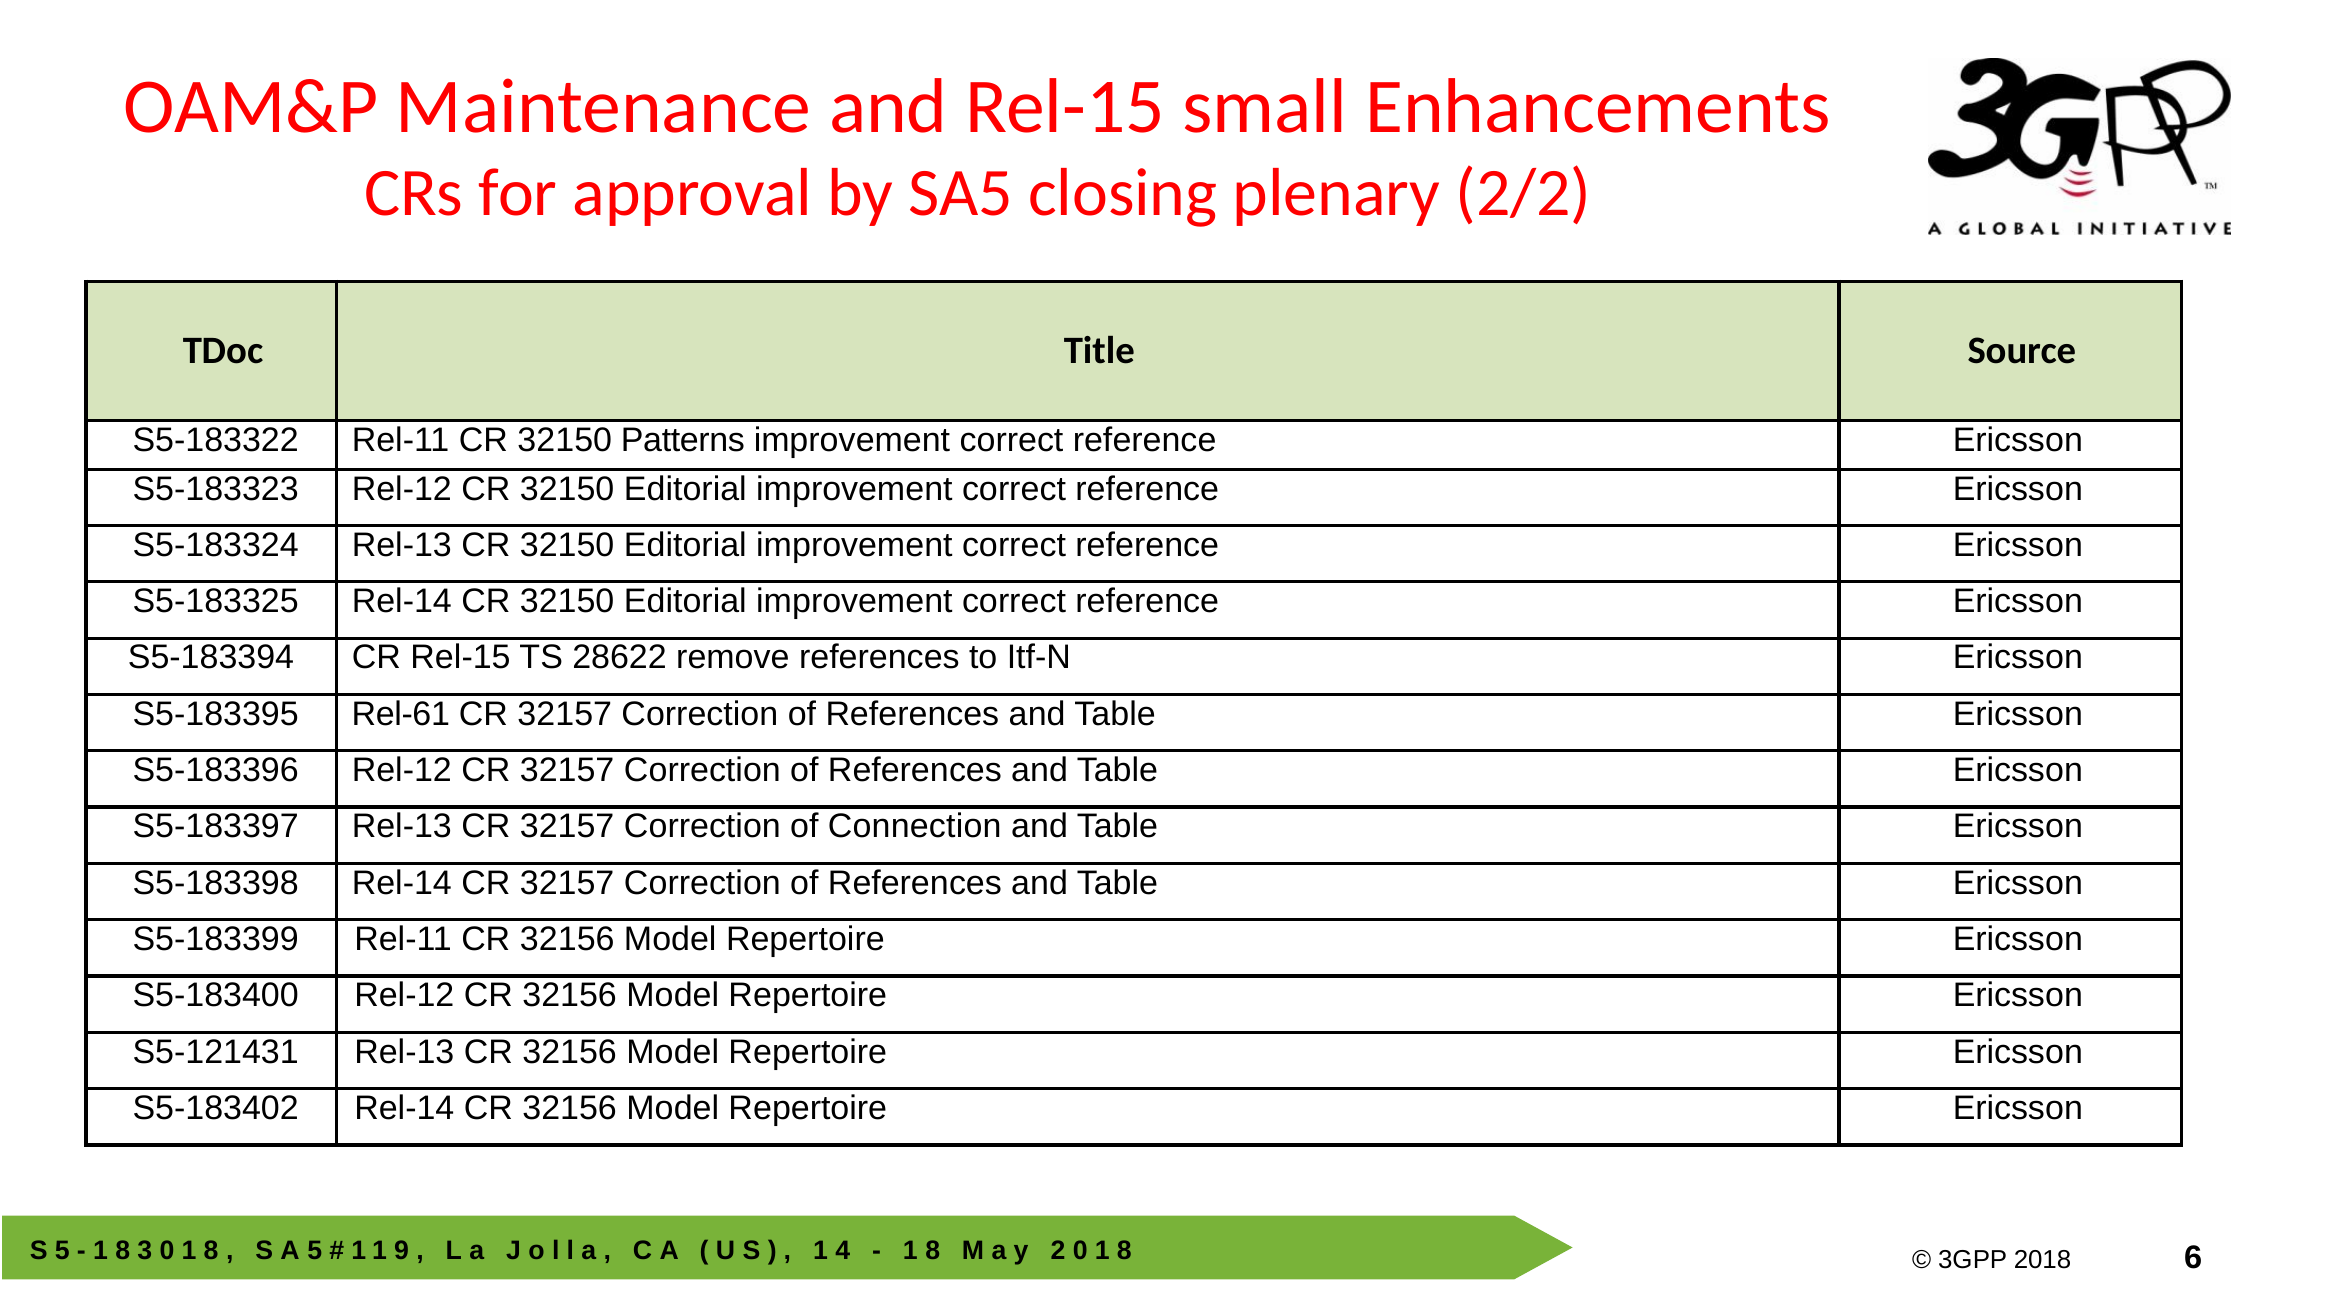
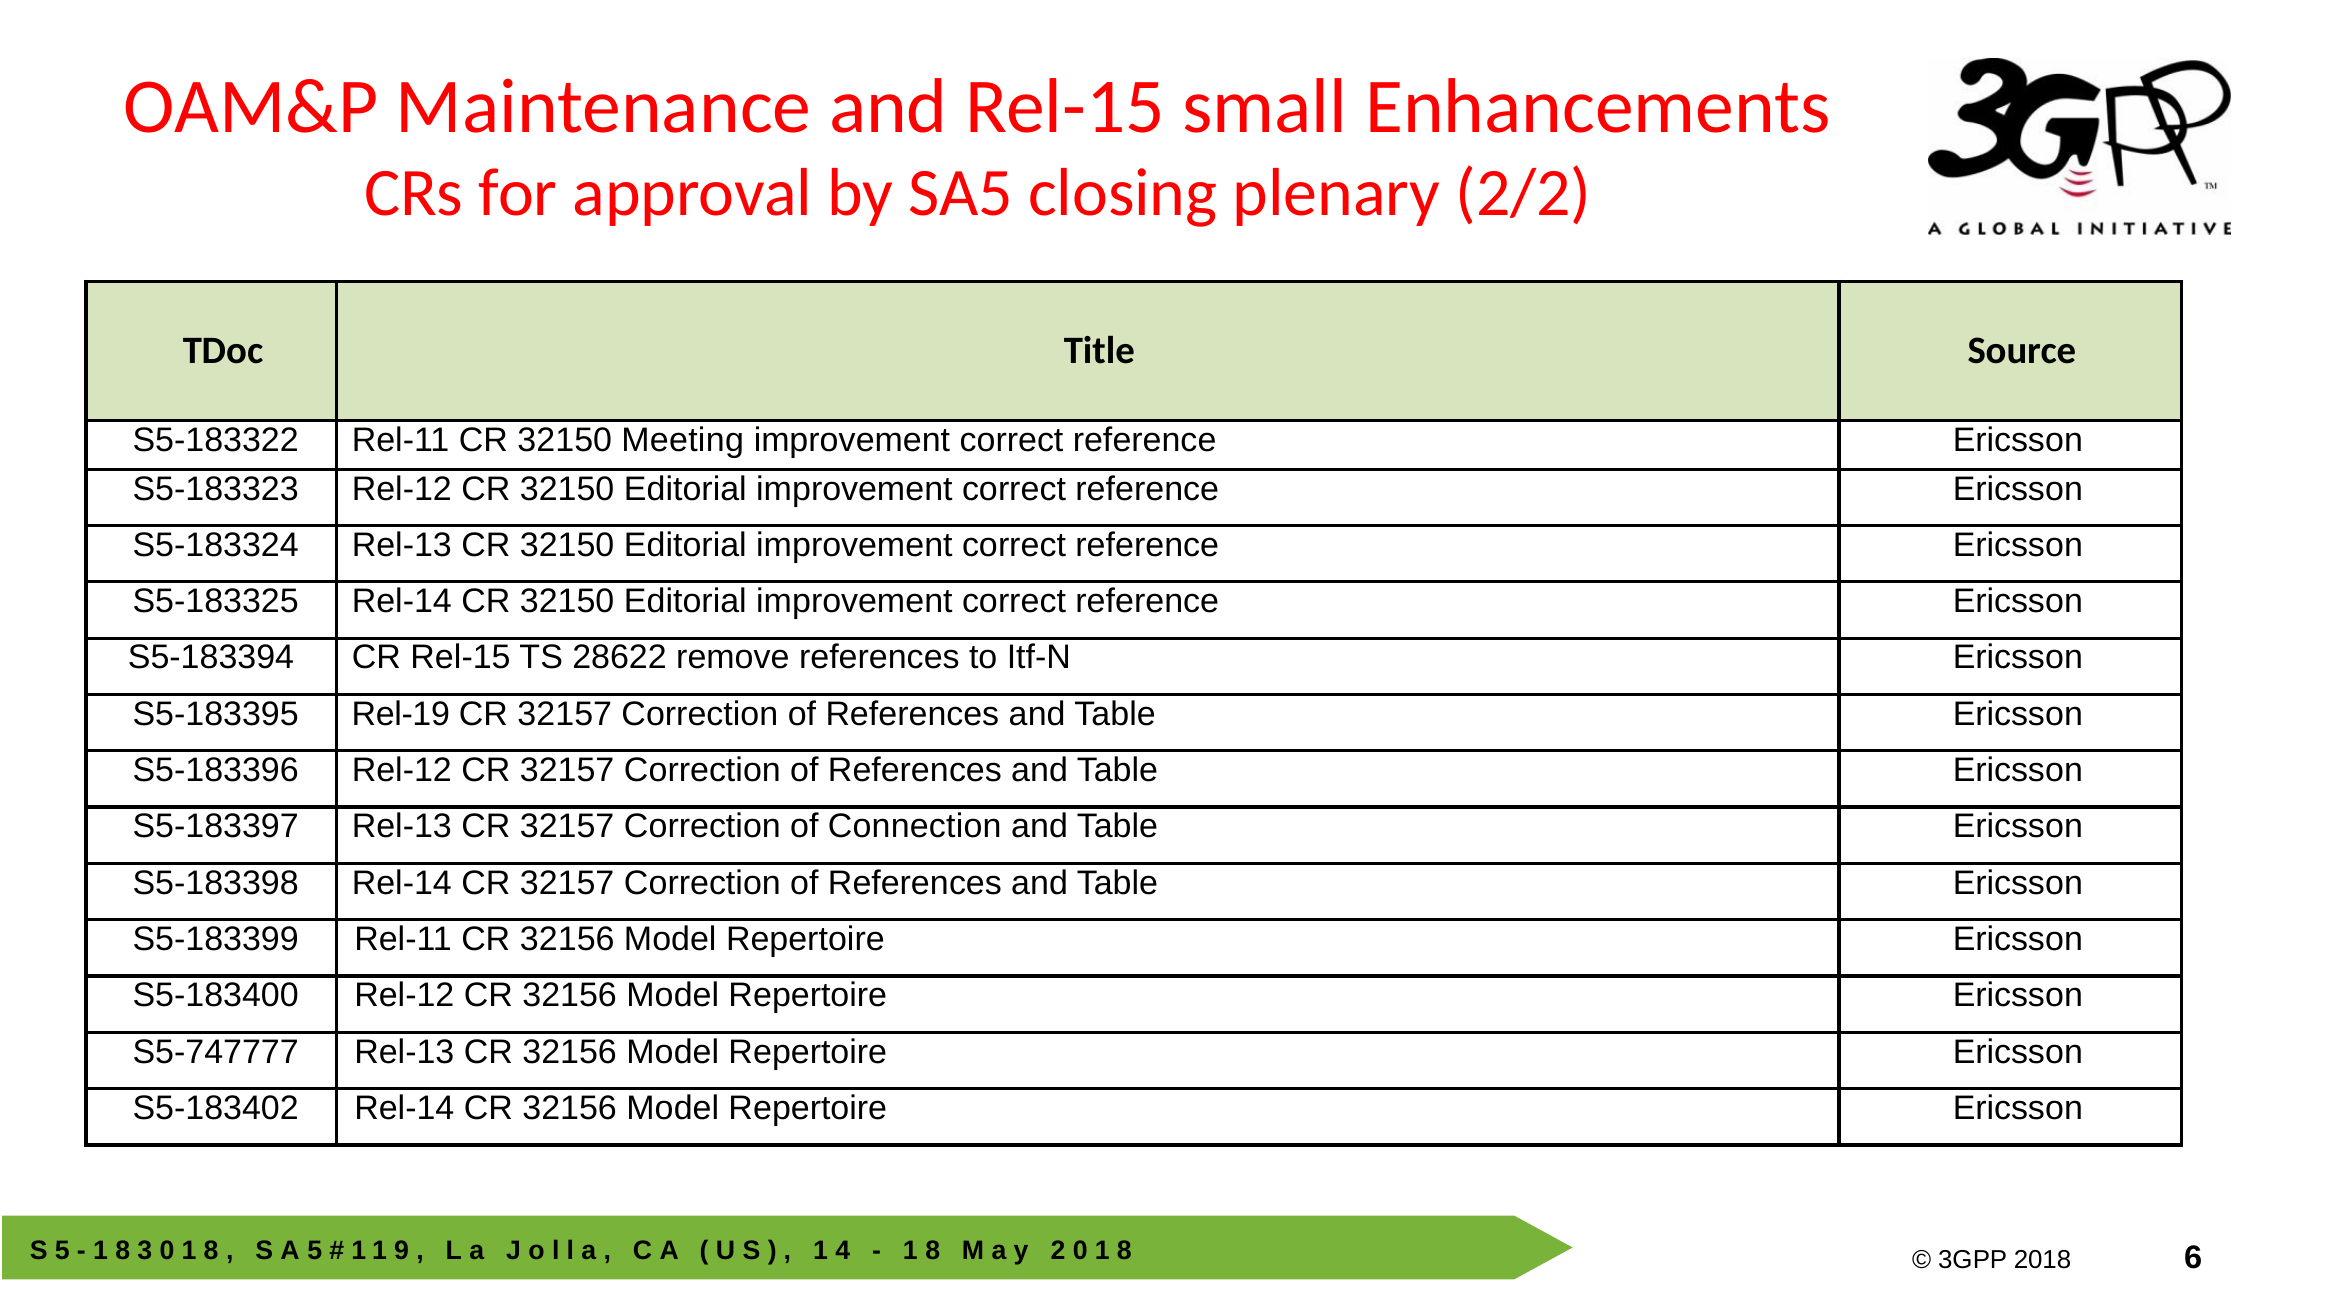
Patterns: Patterns -> Meeting
Rel-61: Rel-61 -> Rel-19
S5‑121431: S5‑121431 -> S5‑747777
